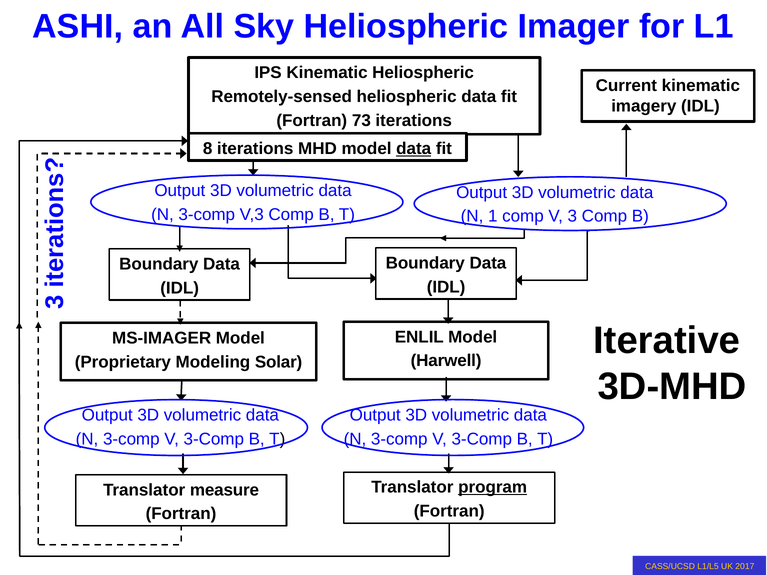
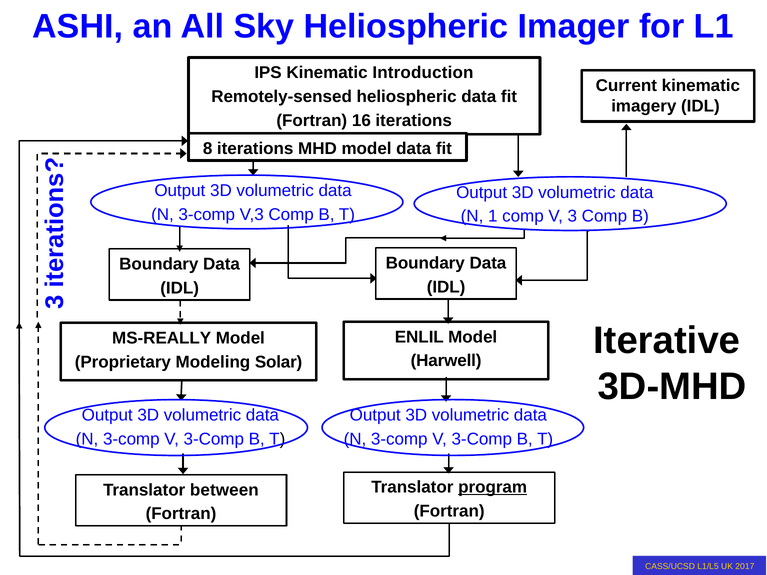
Kinematic Heliospheric: Heliospheric -> Introduction
73: 73 -> 16
data at (414, 149) underline: present -> none
MS-IMAGER: MS-IMAGER -> MS-REALLY
measure: measure -> between
